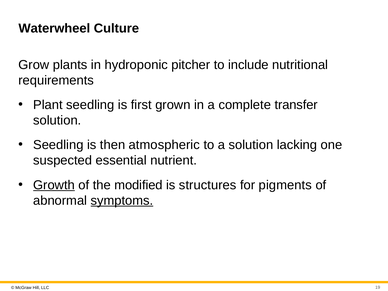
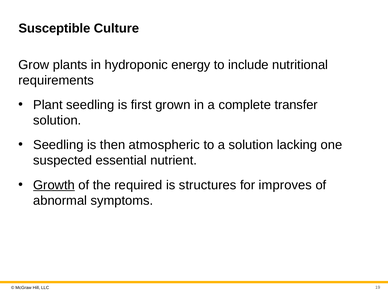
Waterwheel: Waterwheel -> Susceptible
pitcher: pitcher -> energy
modified: modified -> required
pigments: pigments -> improves
symptoms underline: present -> none
